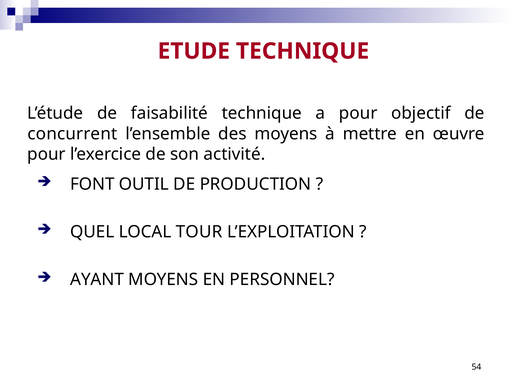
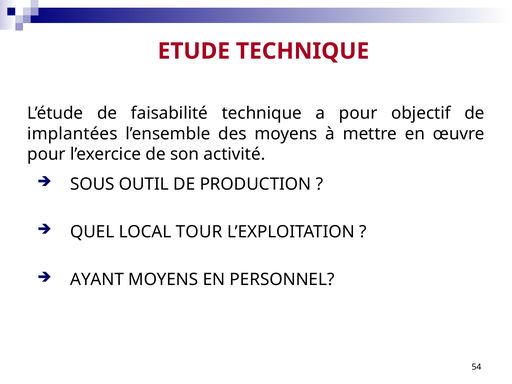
concurrent: concurrent -> implantées
FONT: FONT -> SOUS
